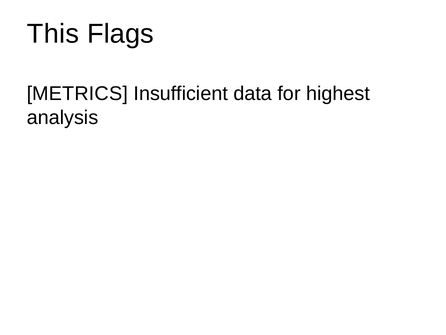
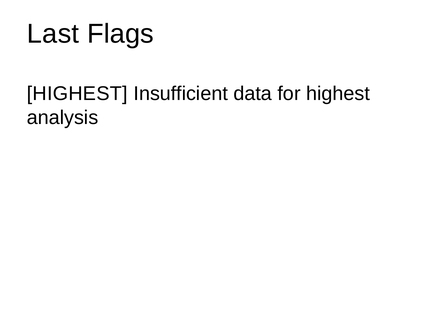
This: This -> Last
METRICS at (77, 94): METRICS -> HIGHEST
